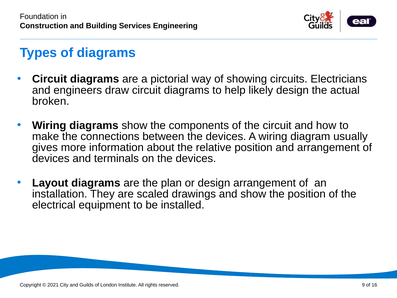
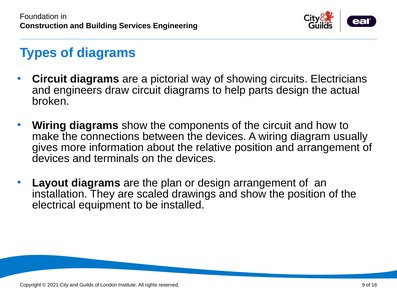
likely: likely -> parts
